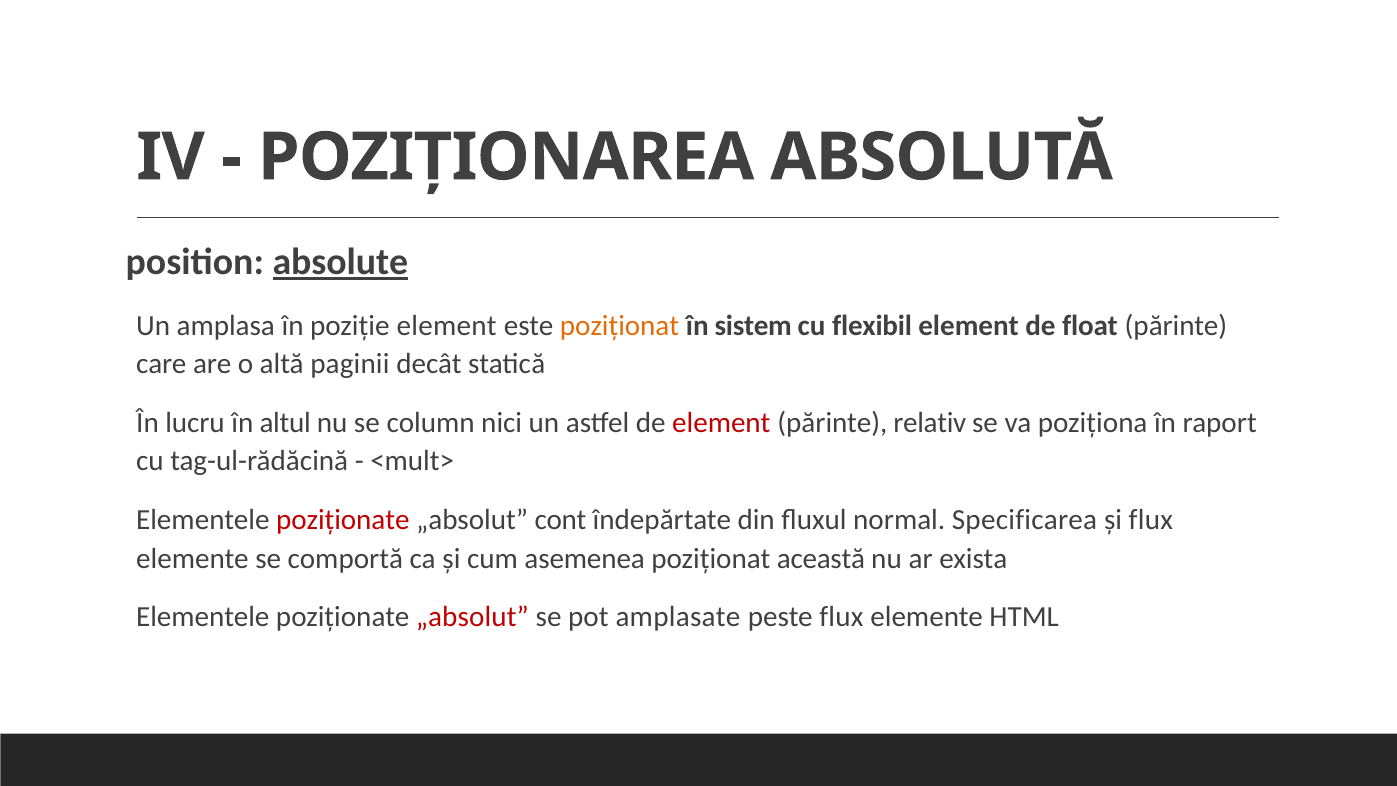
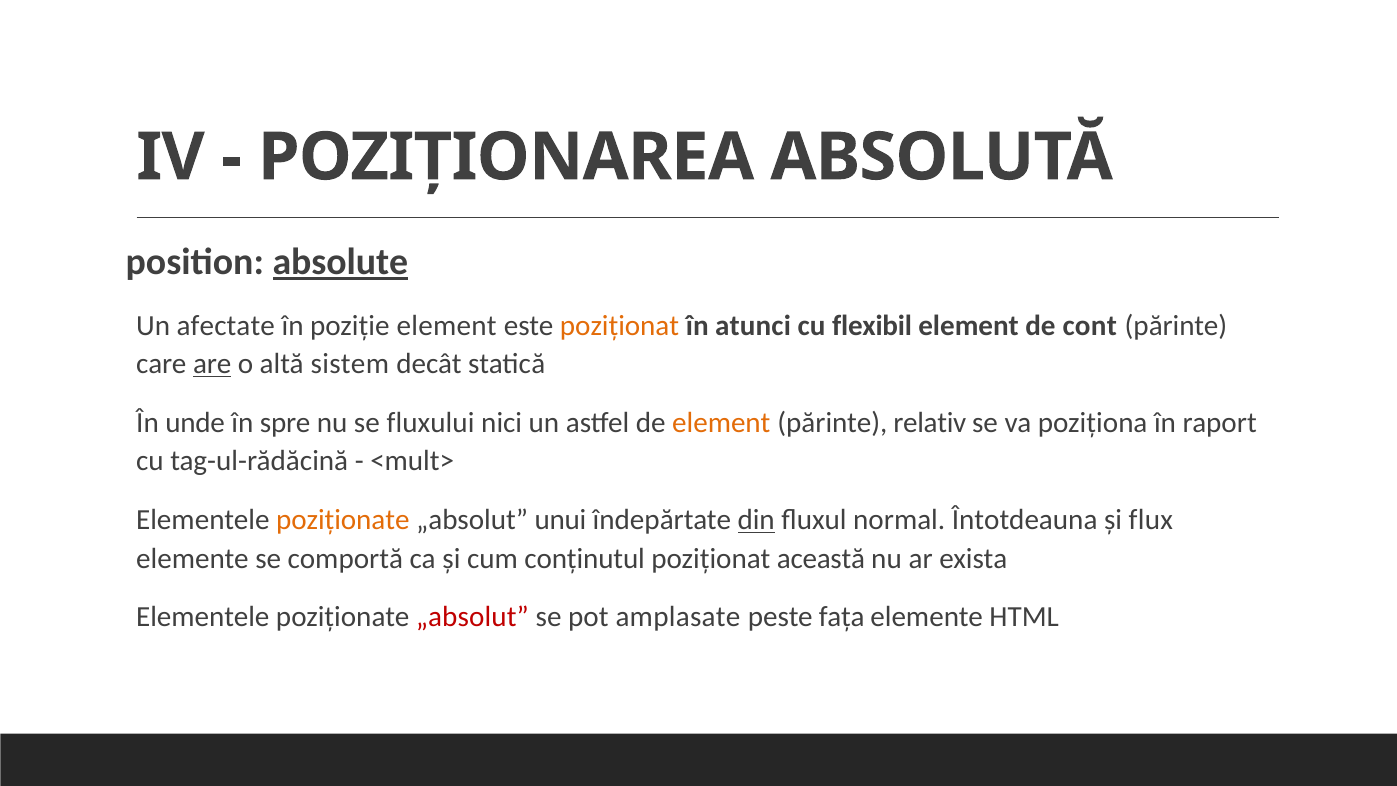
amplasa: amplasa -> afectate
sistem: sistem -> atunci
float: float -> cont
are underline: none -> present
paginii: paginii -> sistem
lucru: lucru -> unde
altul: altul -> spre
column: column -> fluxului
element at (721, 423) colour: red -> orange
poziționate at (343, 520) colour: red -> orange
cont: cont -> unui
din underline: none -> present
Specificarea: Specificarea -> Întotdeauna
asemenea: asemenea -> conținutul
peste flux: flux -> fața
